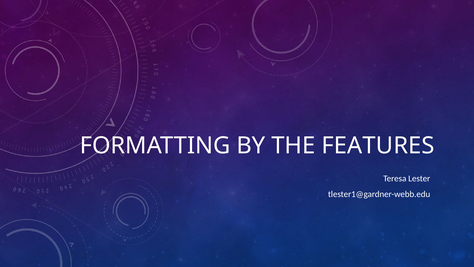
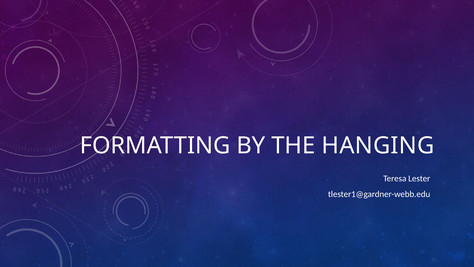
FEATURES: FEATURES -> HANGING
